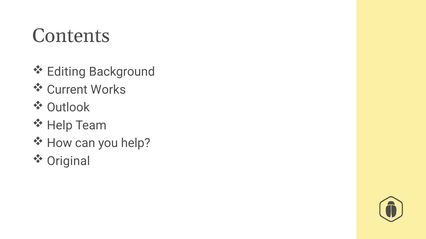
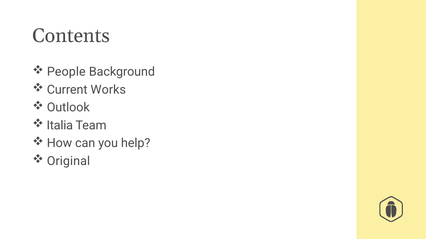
Editing: Editing -> People
Help at (60, 126): Help -> Italia
